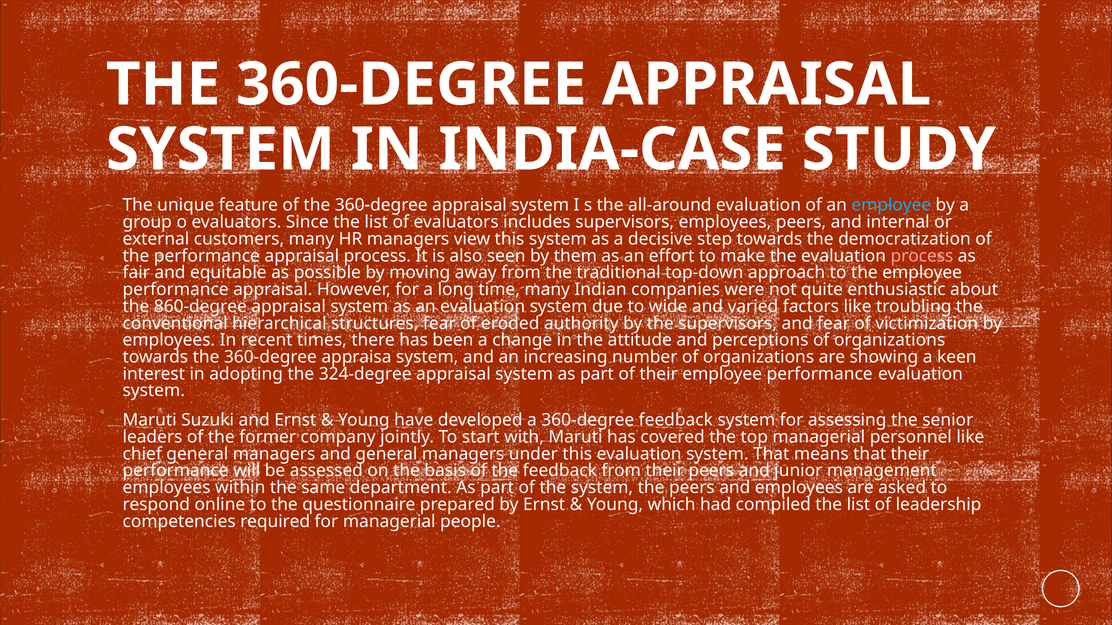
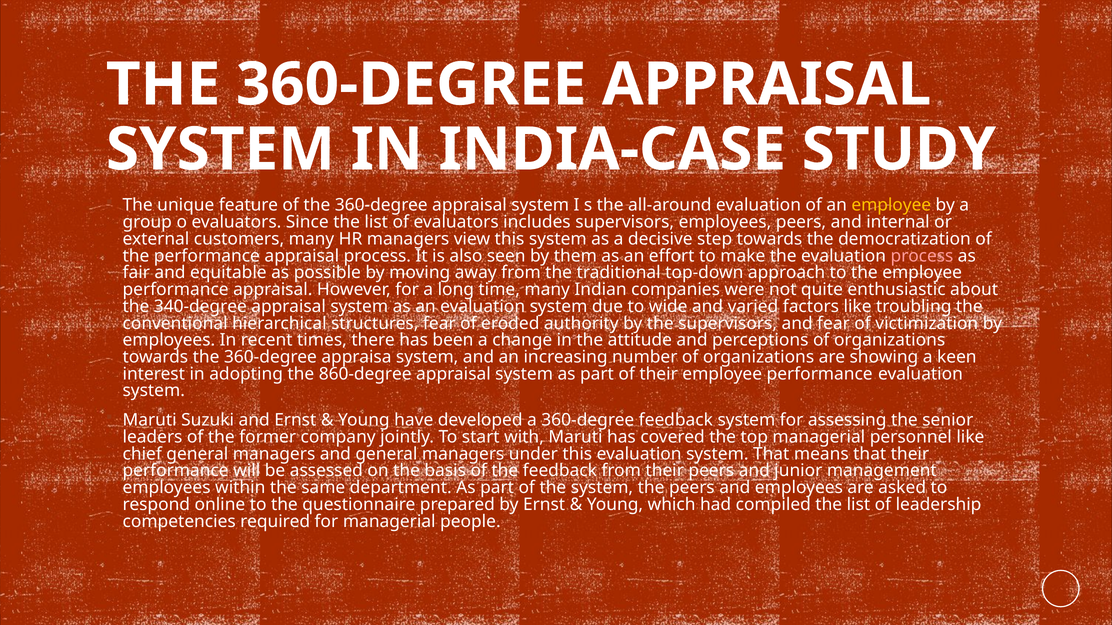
employee at (891, 205) colour: light blue -> yellow
860-degree: 860-degree -> 340-degree
324-degree: 324-degree -> 860-degree
